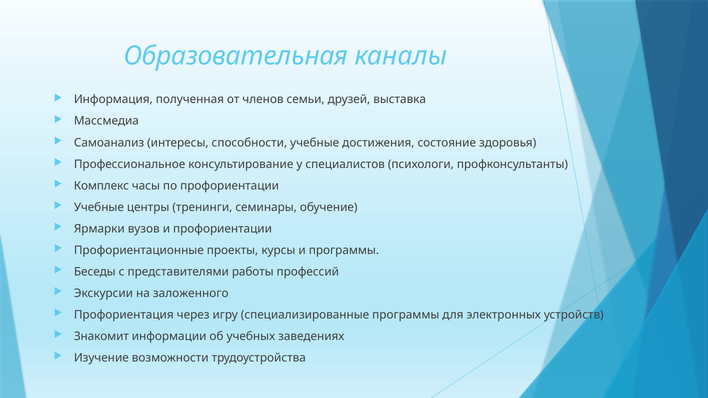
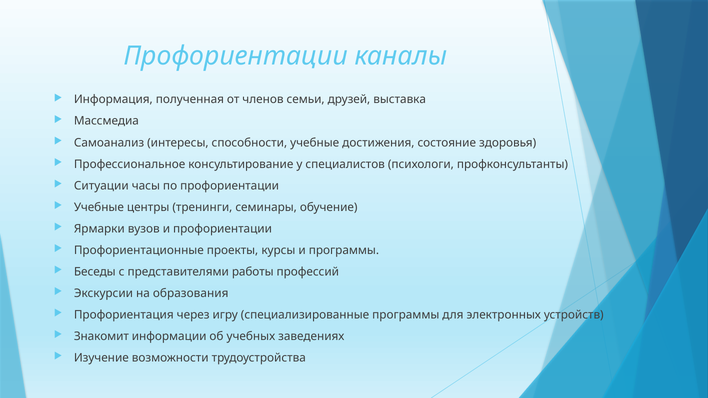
Образовательная at (236, 56): Образовательная -> Профориентации
Комплекс: Комплекс -> Ситуации
заложенного: заложенного -> образования
